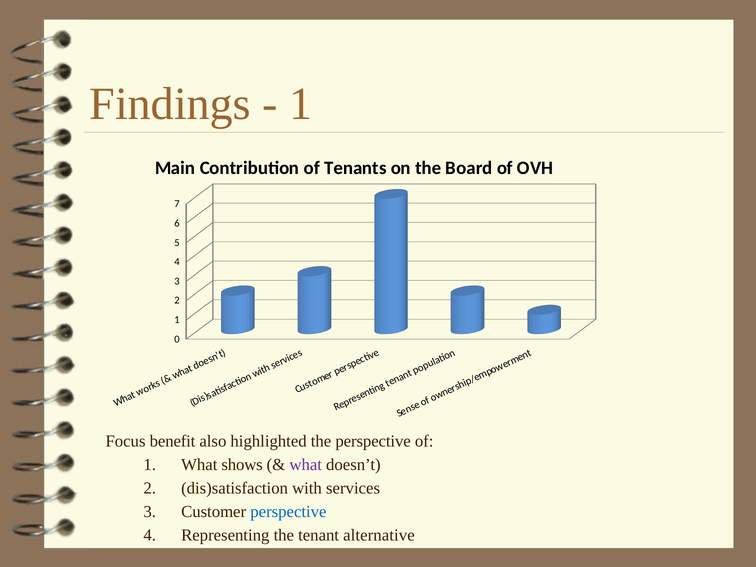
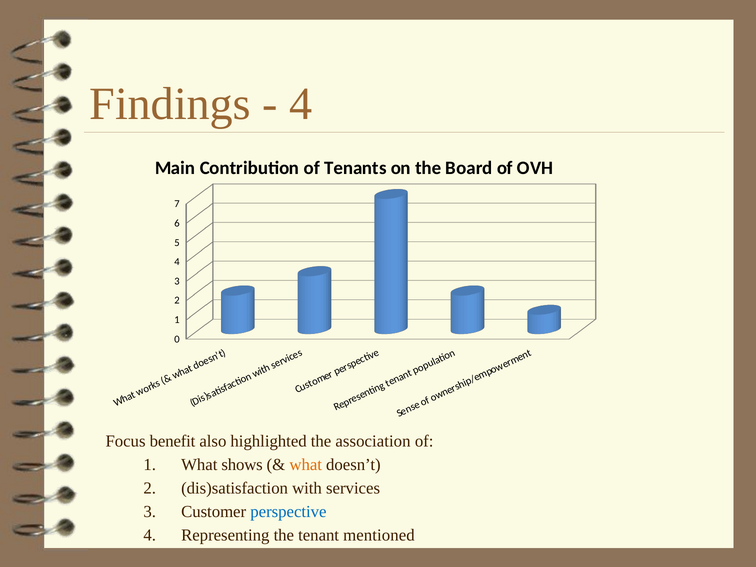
1 at (301, 104): 1 -> 4
the perspective: perspective -> association
what at (306, 465) colour: purple -> orange
alternative: alternative -> mentioned
